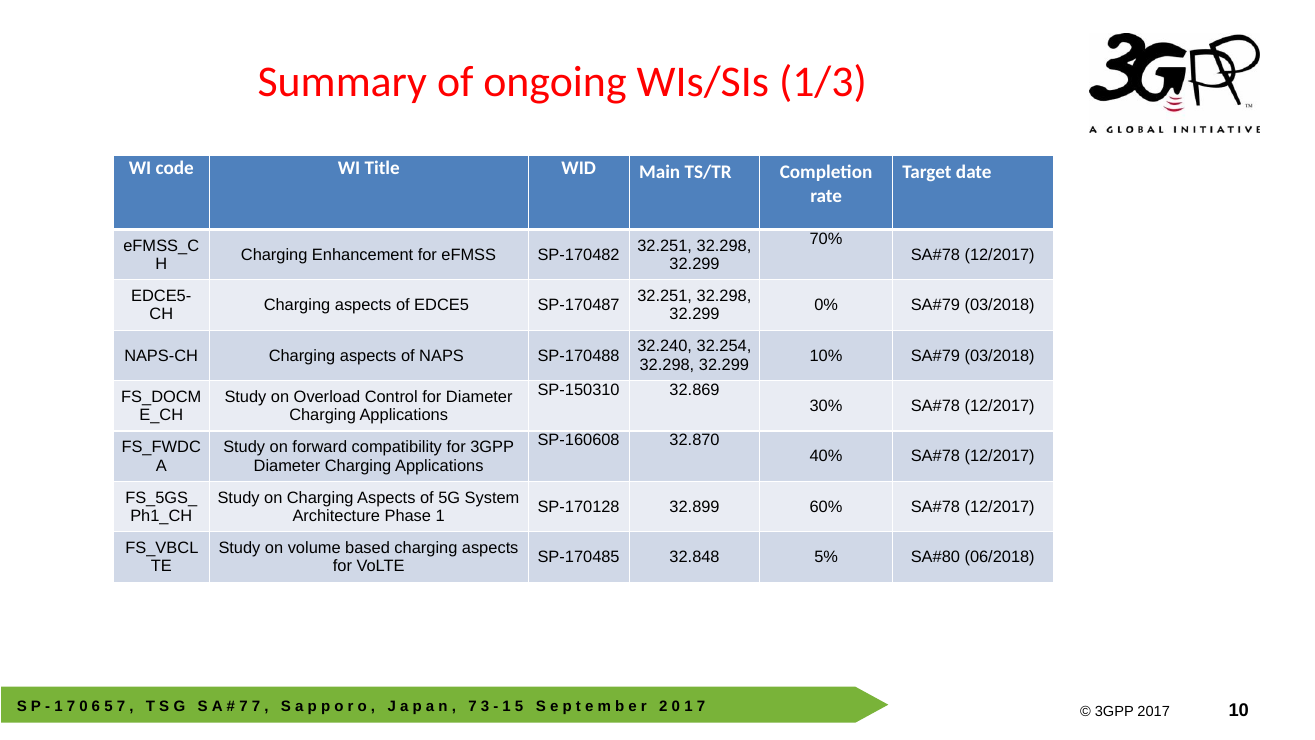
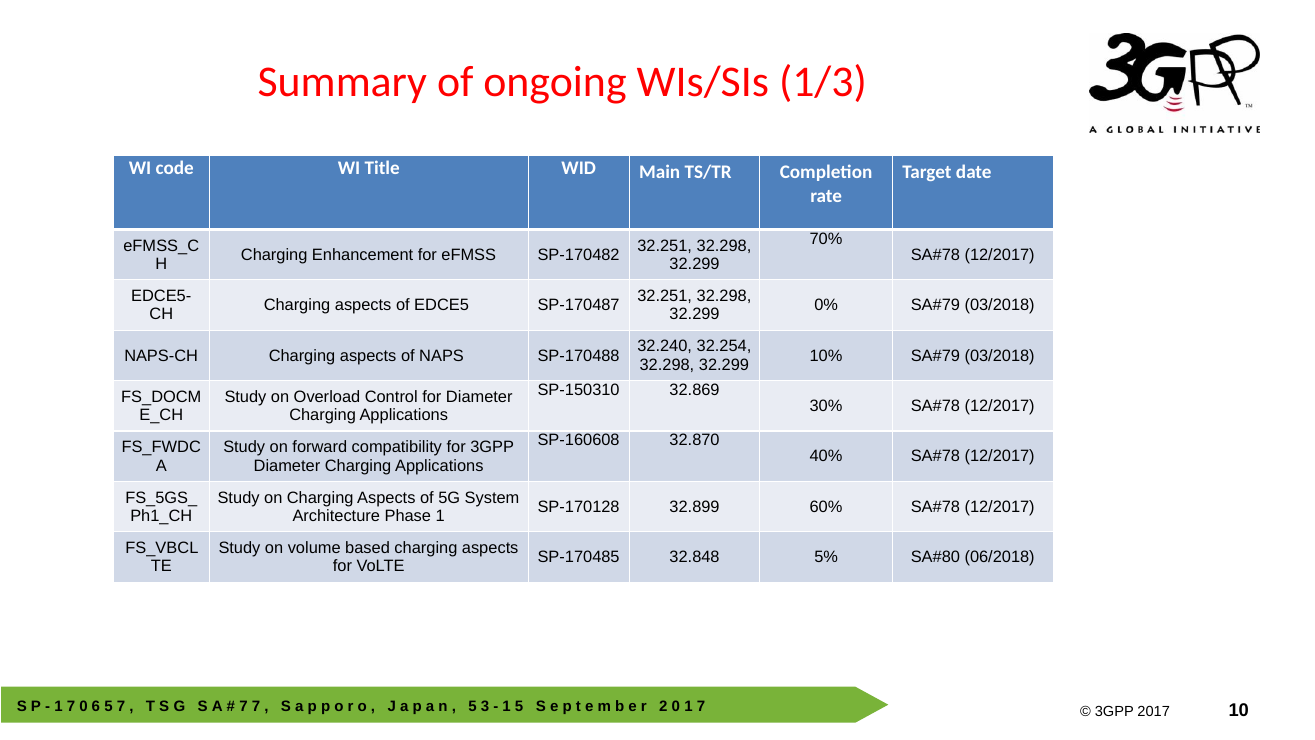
7 at (473, 706): 7 -> 5
